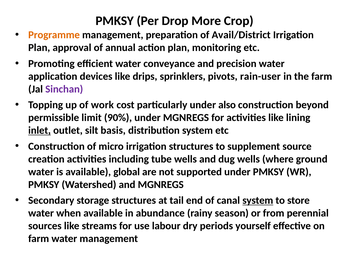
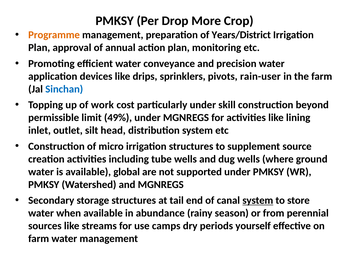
Avail/District: Avail/District -> Years/District
Sinchan colour: purple -> blue
also: also -> skill
90%: 90% -> 49%
inlet underline: present -> none
basis: basis -> head
labour: labour -> camps
